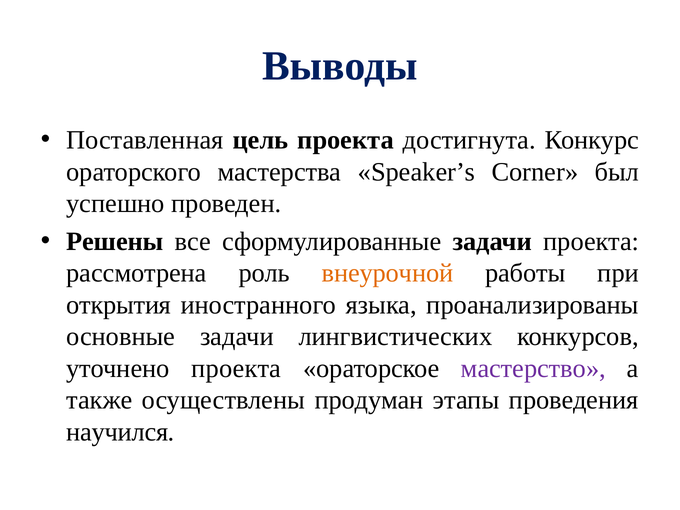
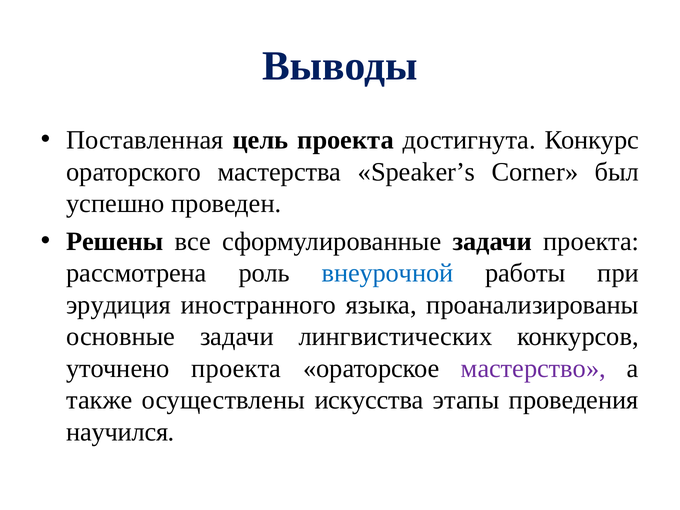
внеурочной colour: orange -> blue
открытия: открытия -> эрудиция
продуман: продуман -> искусства
